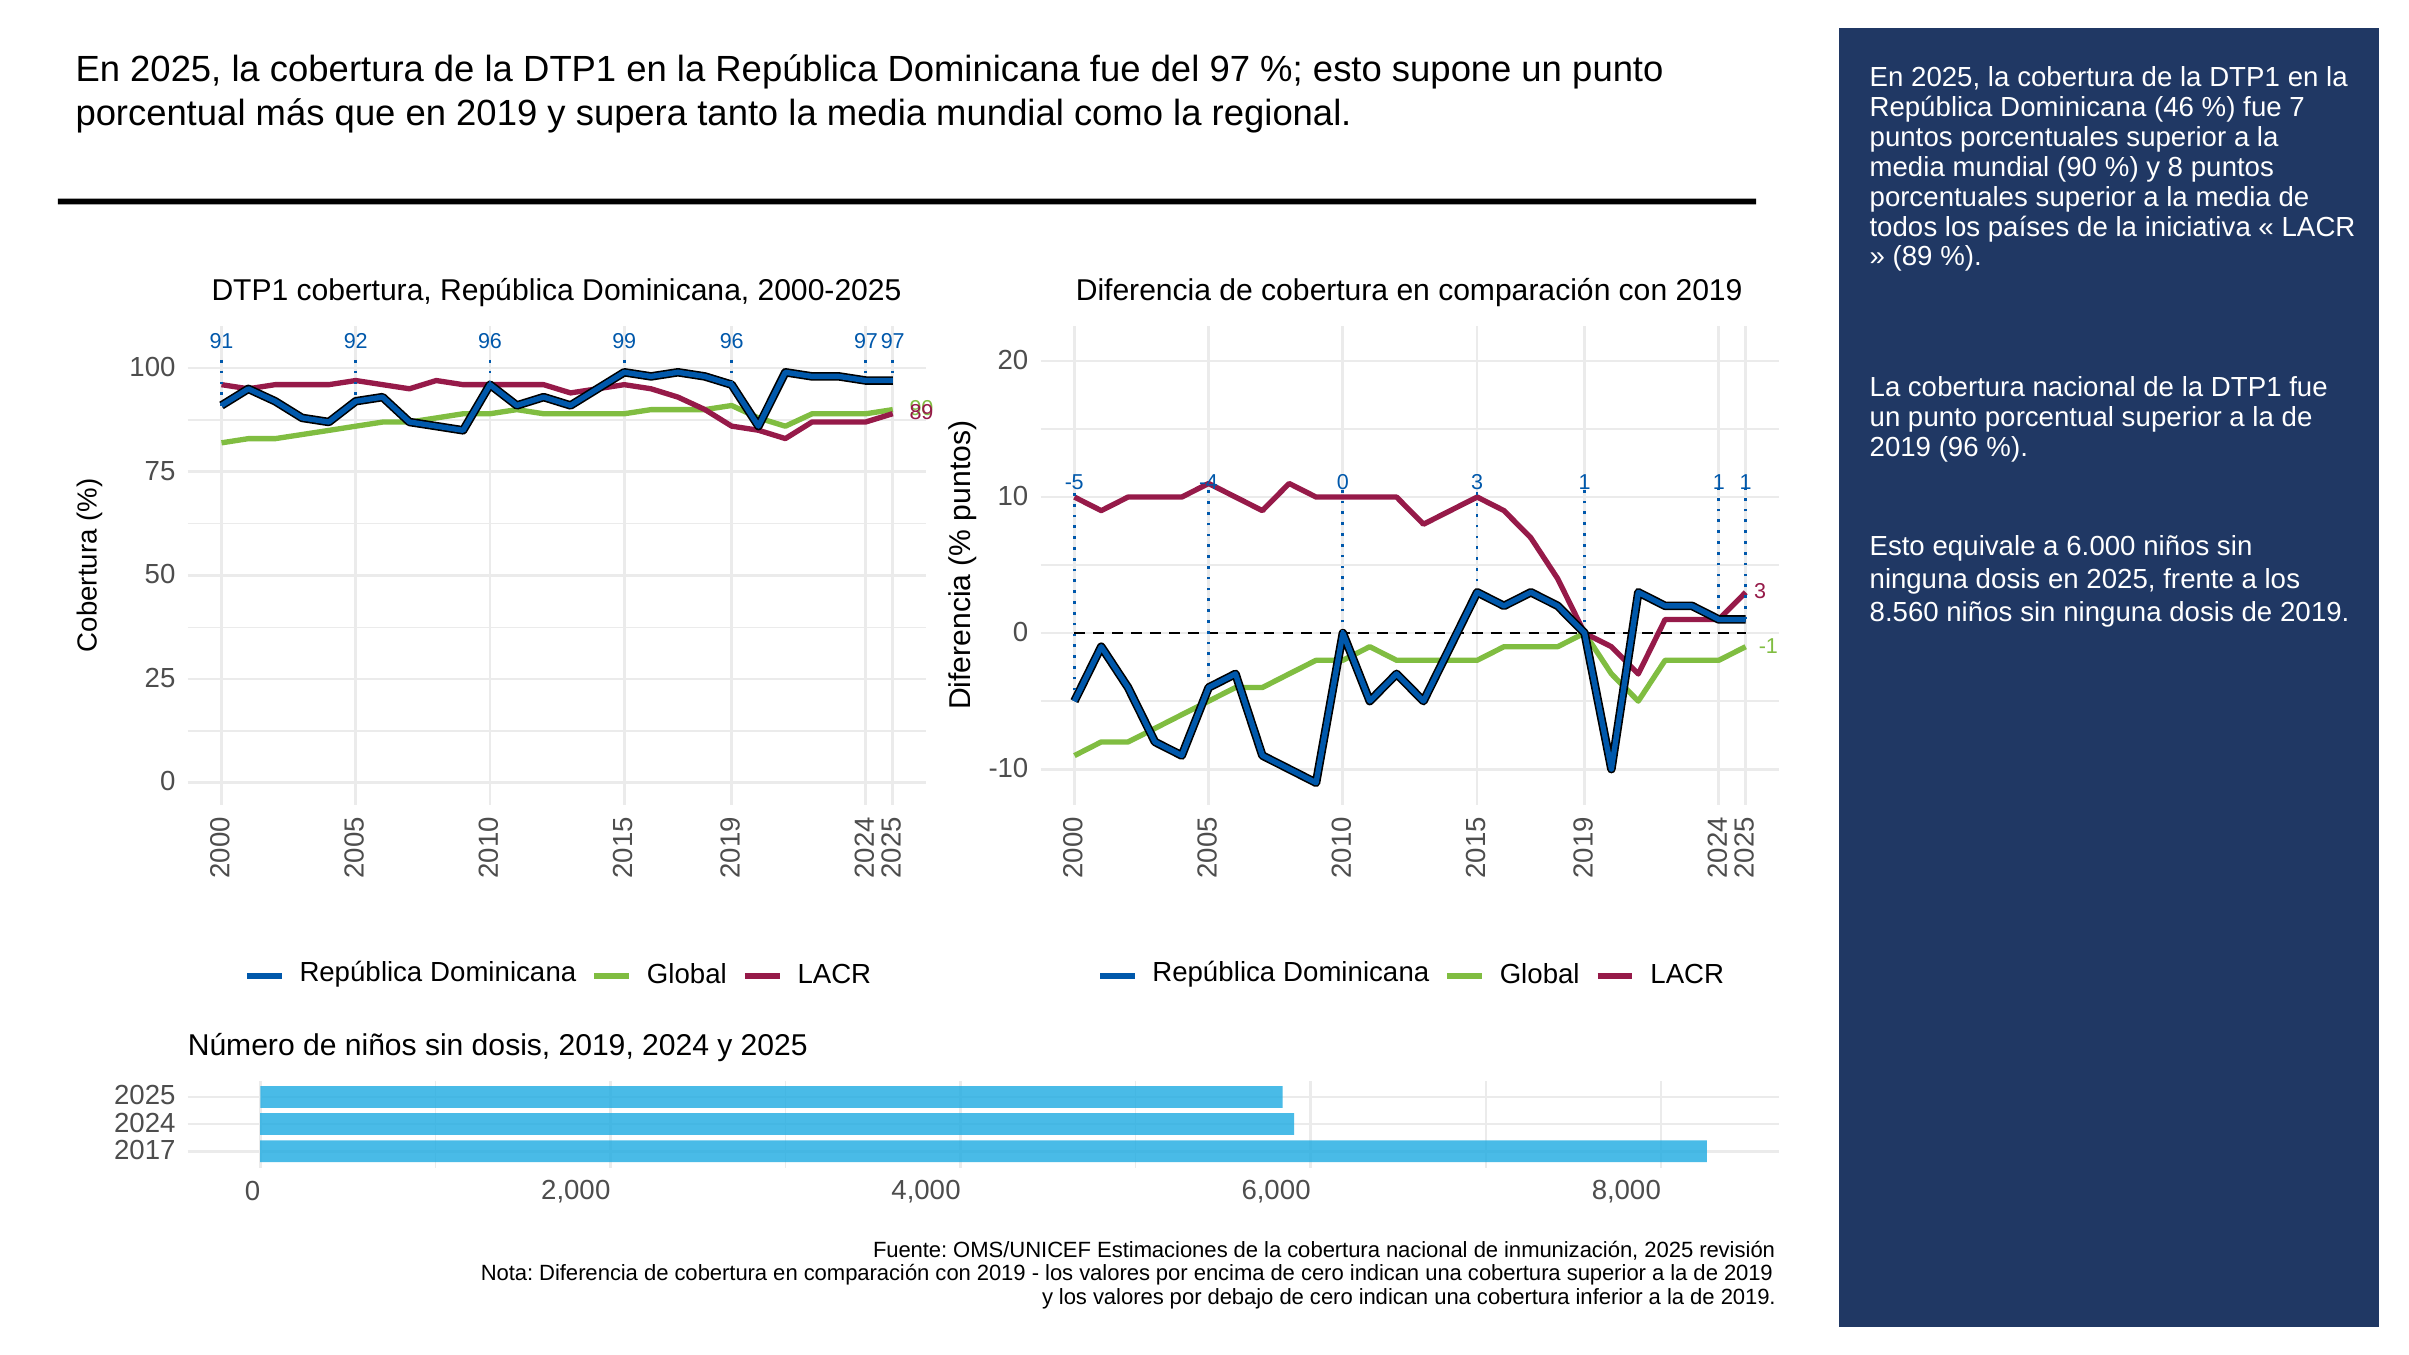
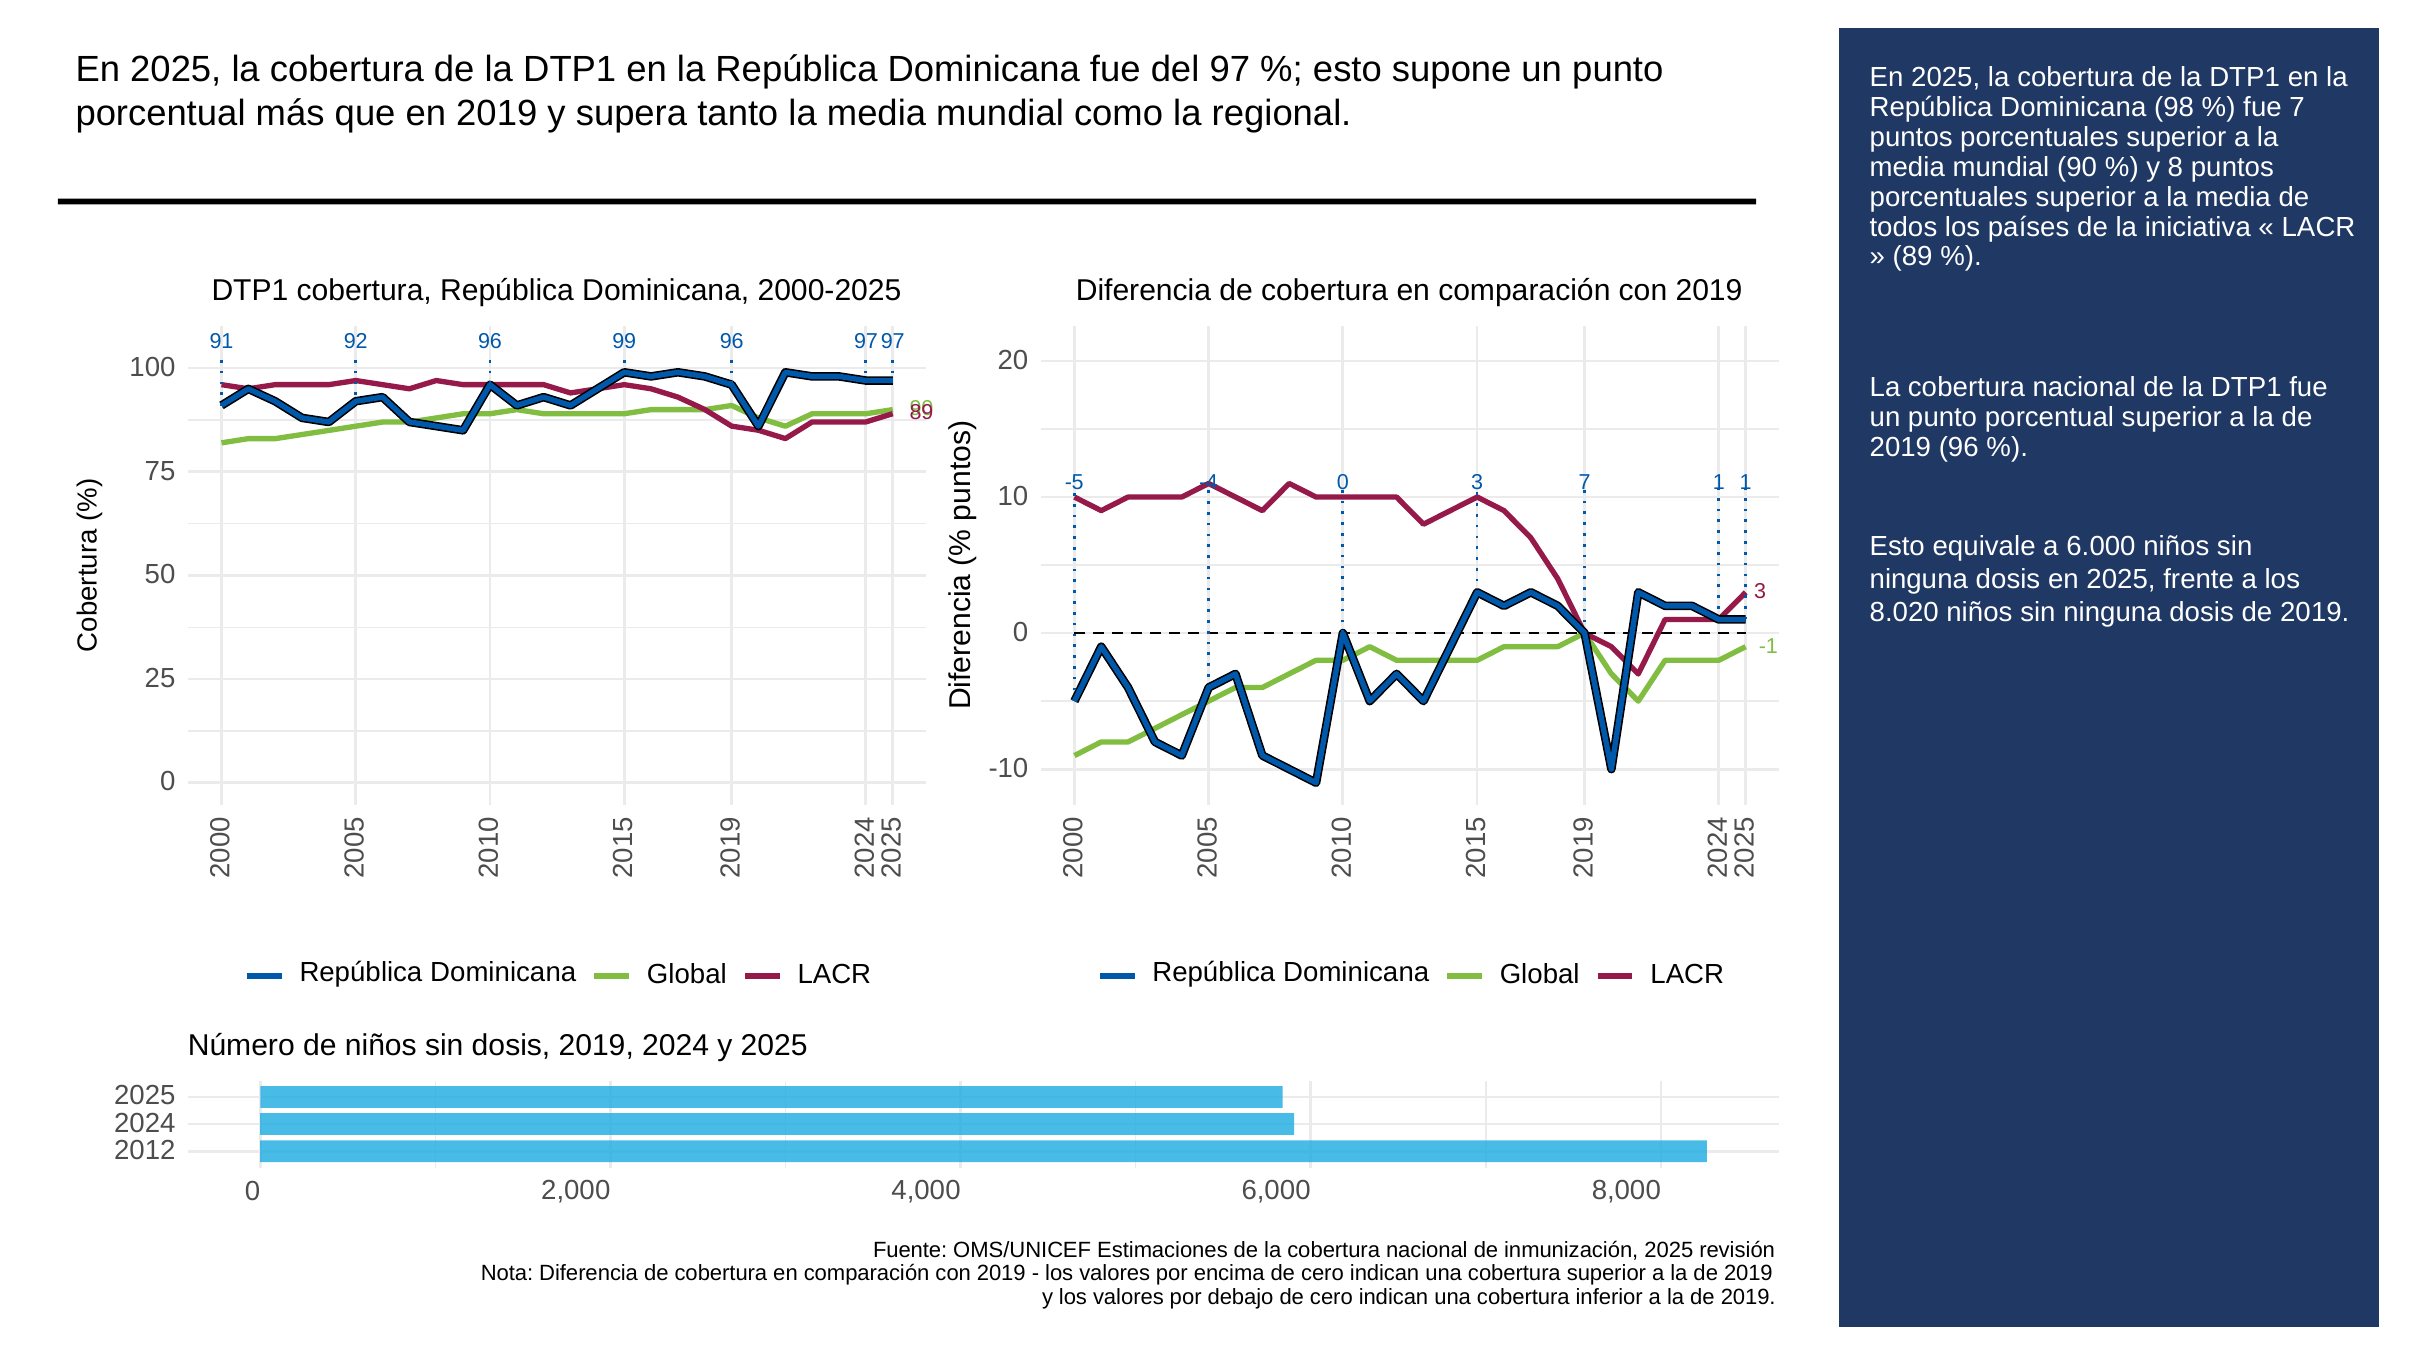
46: 46 -> 98
3 1: 1 -> 7
8.560: 8.560 -> 8.020
2017: 2017 -> 2012
